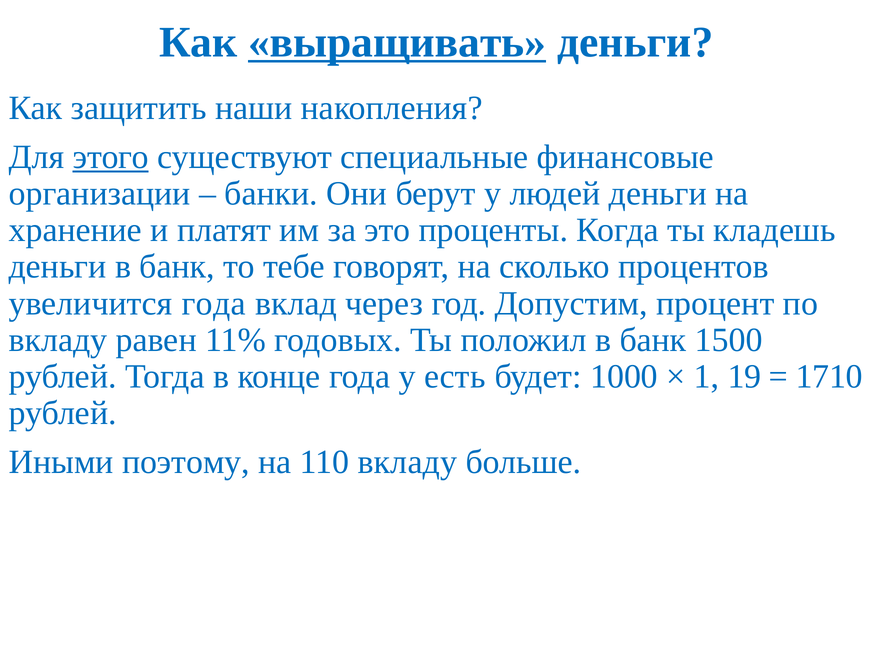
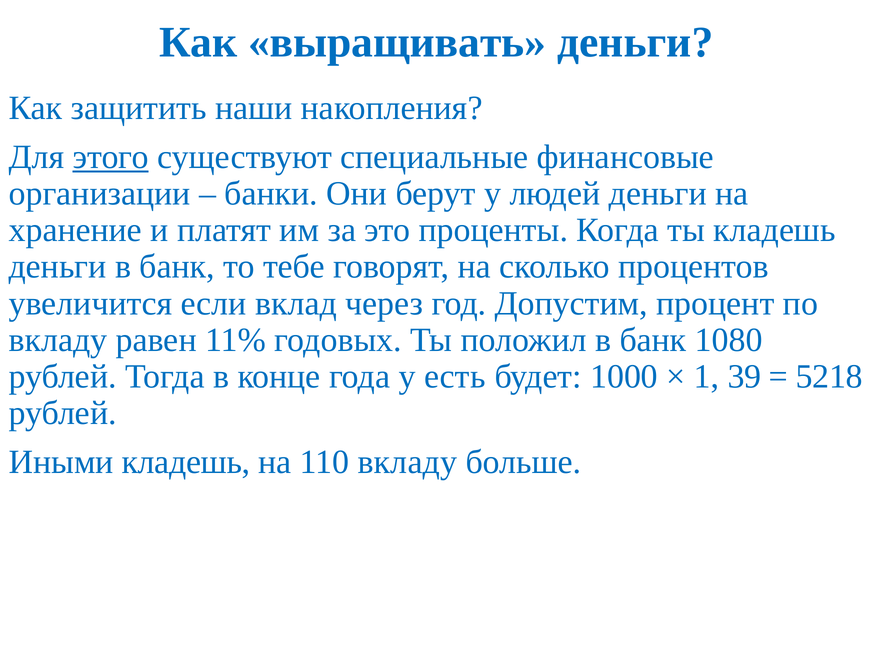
выращивать underline: present -> none
увеличится года: года -> если
1500: 1500 -> 1080
19: 19 -> 39
1710: 1710 -> 5218
Иными поэтому: поэтому -> кладешь
